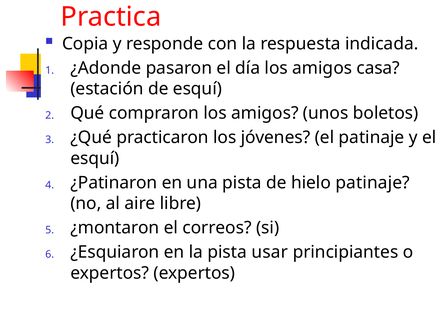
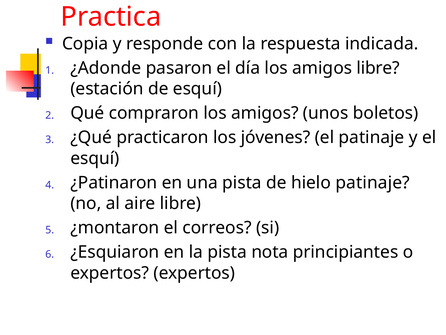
amigos casa: casa -> libre
usar: usar -> nota
